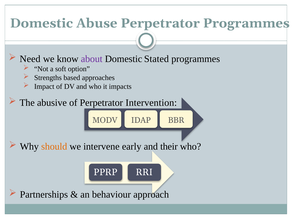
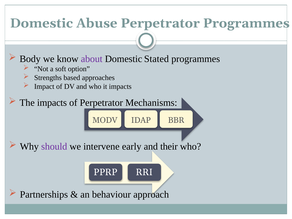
Need: Need -> Body
The abusive: abusive -> impacts
Intervention: Intervention -> Mechanisms
should colour: orange -> purple
